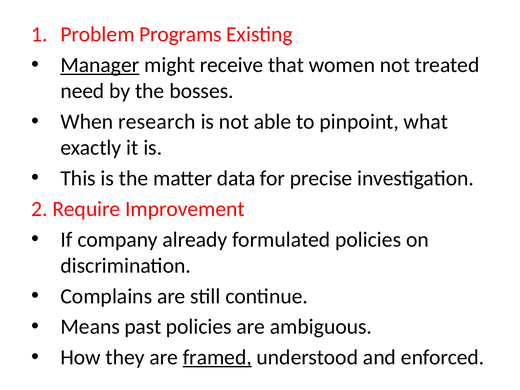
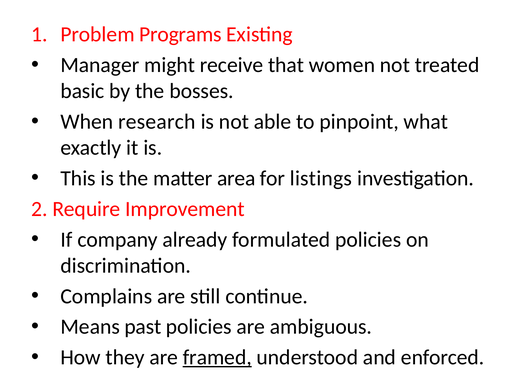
Manager underline: present -> none
need: need -> basic
data: data -> area
precise: precise -> listings
